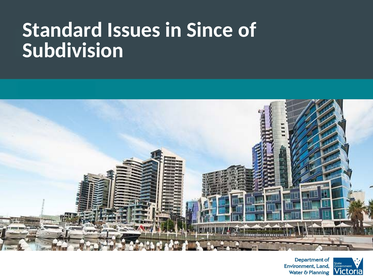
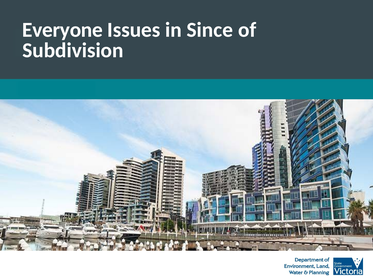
Standard: Standard -> Everyone
